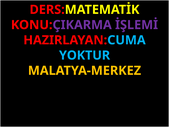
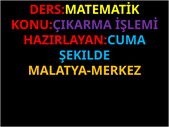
YOKTUR: YOKTUR -> ŞEKILDE
